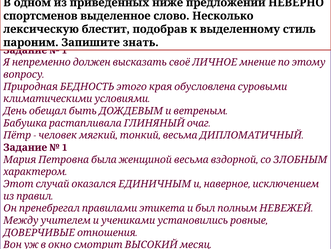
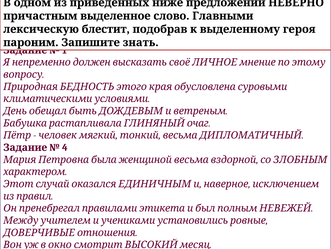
спортсменов: спортсменов -> причастным
Несколько: Несколько -> Главными
стиль: стиль -> героя
1 at (65, 147): 1 -> 4
